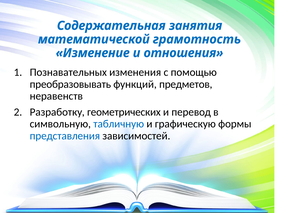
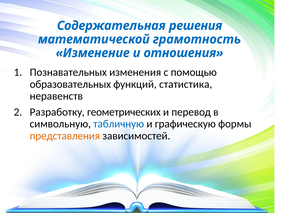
занятия: занятия -> решения
преобразовывать: преобразовывать -> образовательных
предметов: предметов -> статистика
представления colour: blue -> orange
